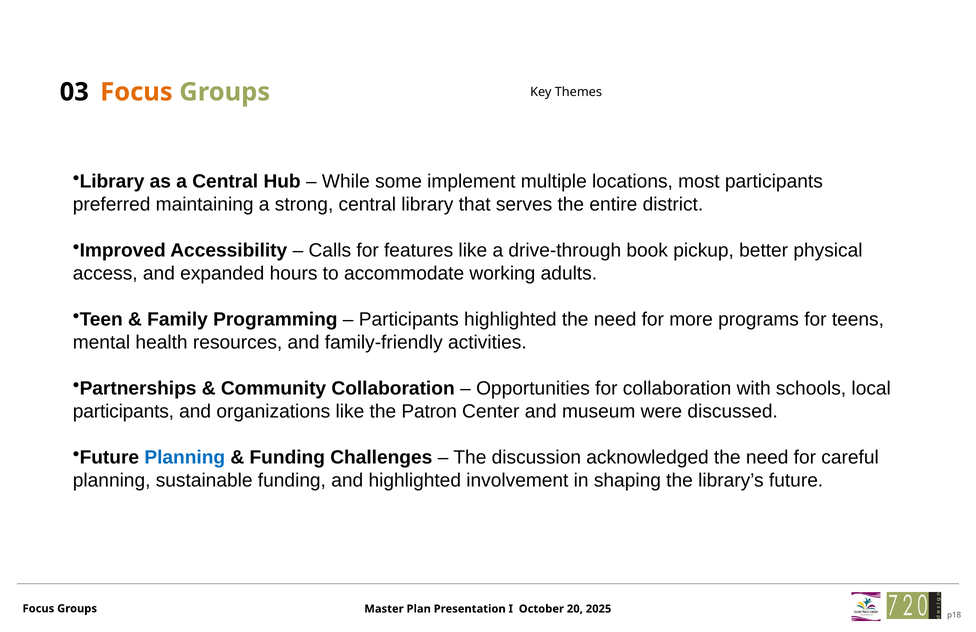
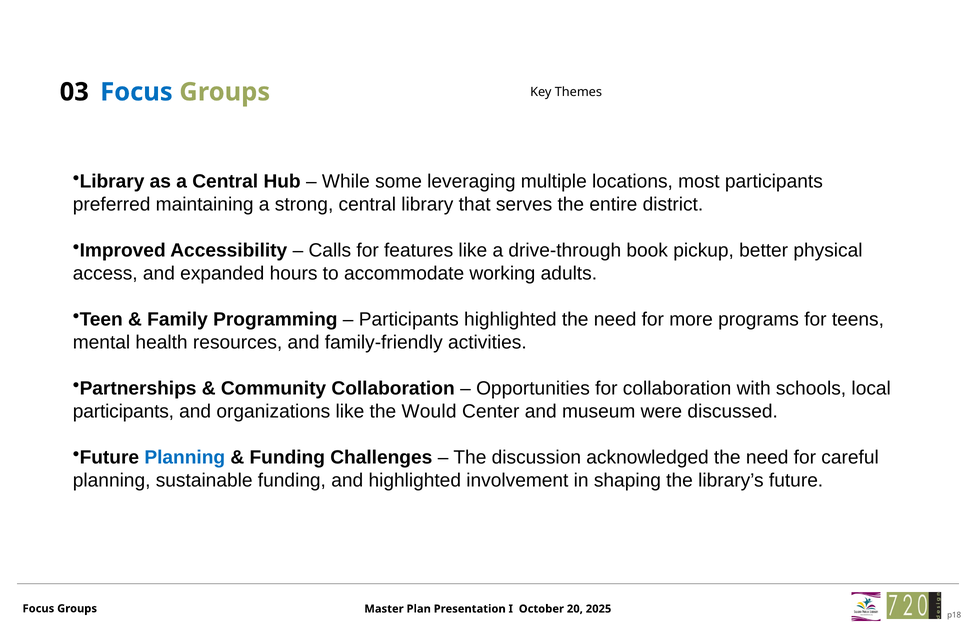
Focus at (136, 92) colour: orange -> blue
implement: implement -> leveraging
Patron: Patron -> Would
